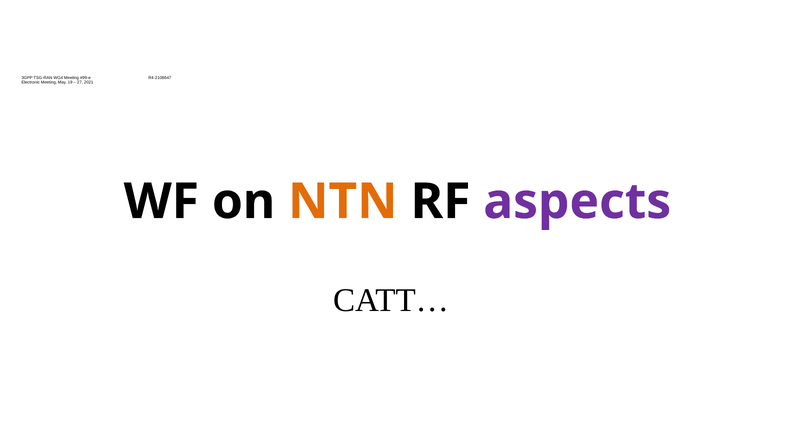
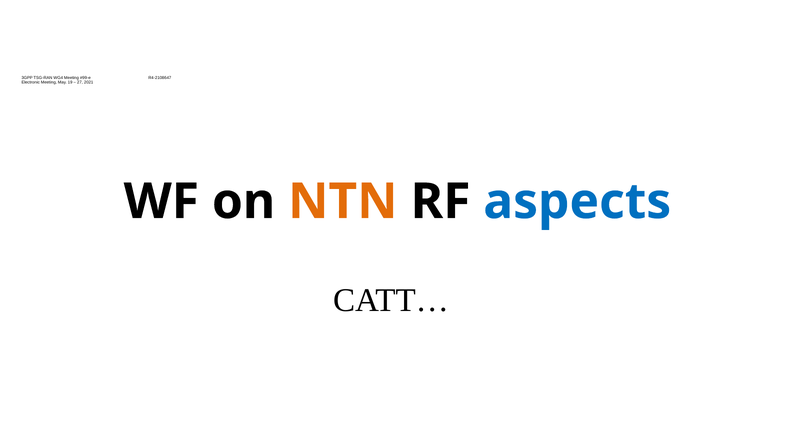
aspects colour: purple -> blue
